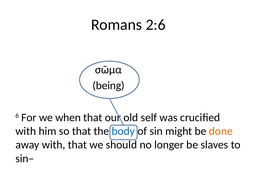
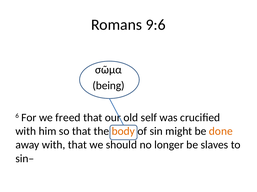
2:6: 2:6 -> 9:6
when: when -> freed
body colour: blue -> orange
